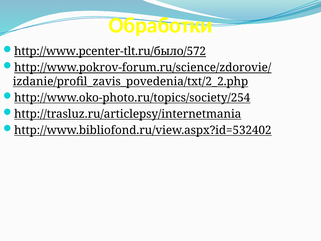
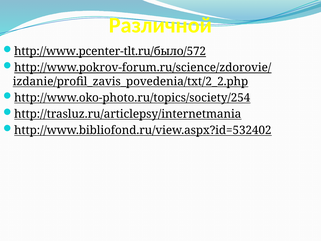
Обработки: Обработки -> Различной
